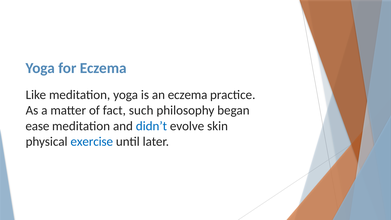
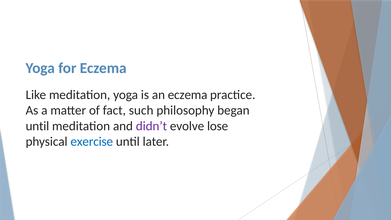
ease at (37, 126): ease -> until
didn’t colour: blue -> purple
skin: skin -> lose
